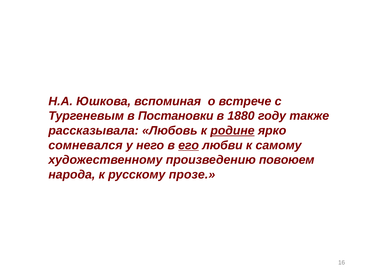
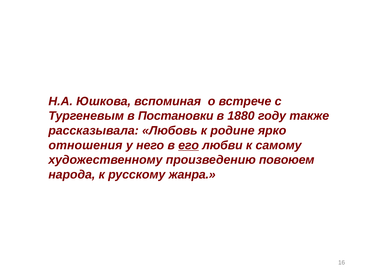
родине underline: present -> none
сомневался: сомневался -> отношения
прозе: прозе -> жанра
